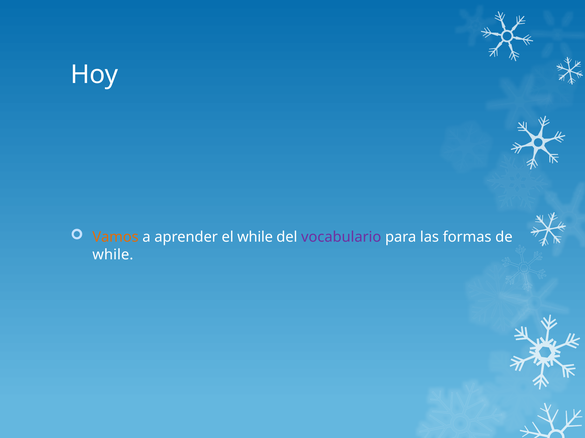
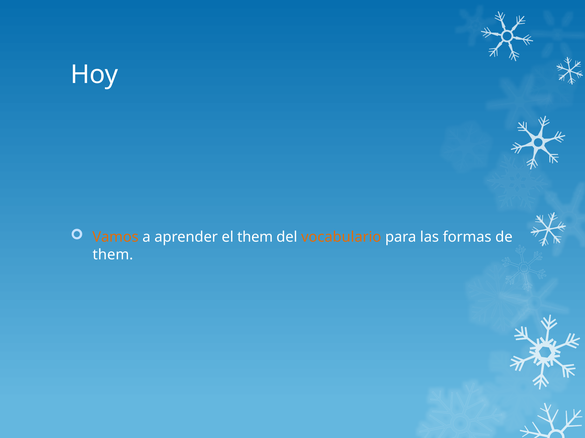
el while: while -> them
vocabulario colour: purple -> orange
while at (113, 255): while -> them
